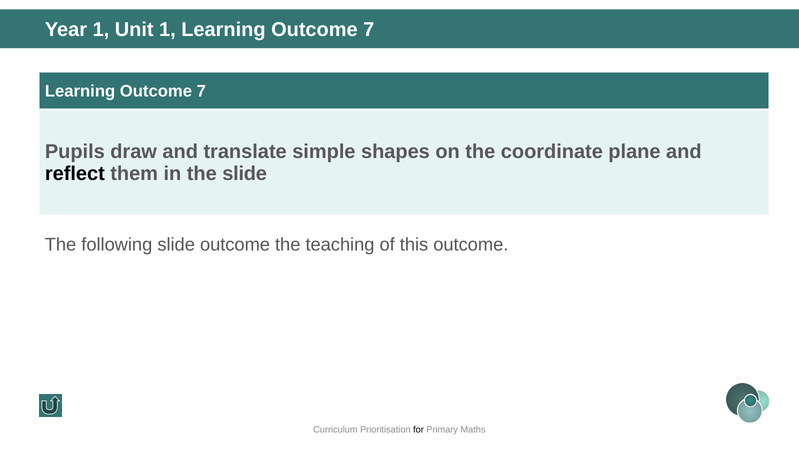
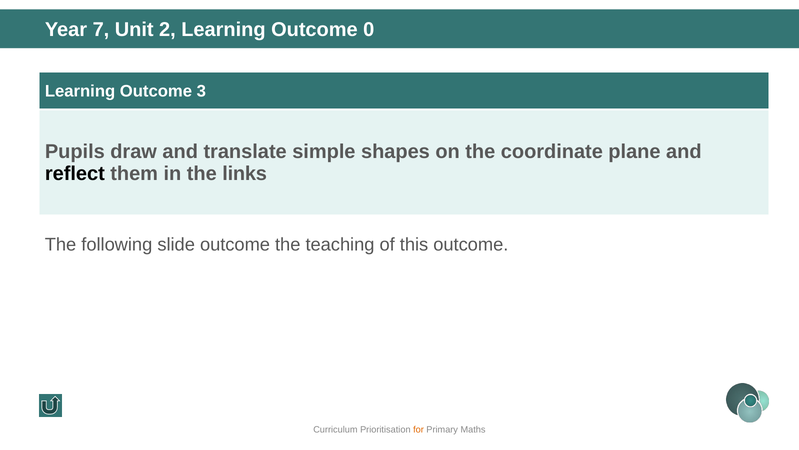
Year 1: 1 -> 7
Unit 1: 1 -> 2
7 at (369, 30): 7 -> 0
7 at (201, 91): 7 -> 3
the slide: slide -> links
for colour: black -> orange
